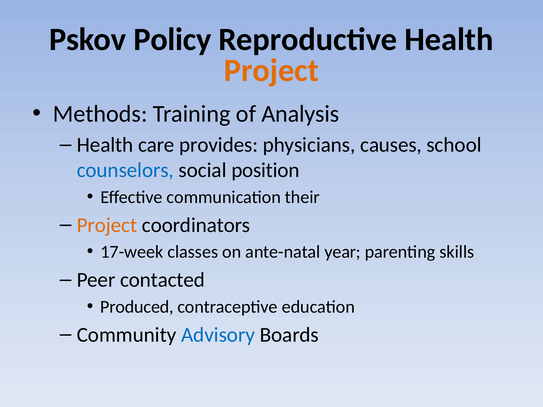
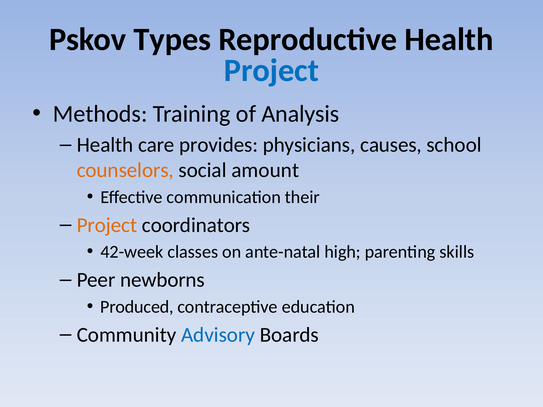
Policy: Policy -> Types
Project at (271, 71) colour: orange -> blue
counselors colour: blue -> orange
position: position -> amount
17-week: 17-week -> 42-week
year: year -> high
contacted: contacted -> newborns
